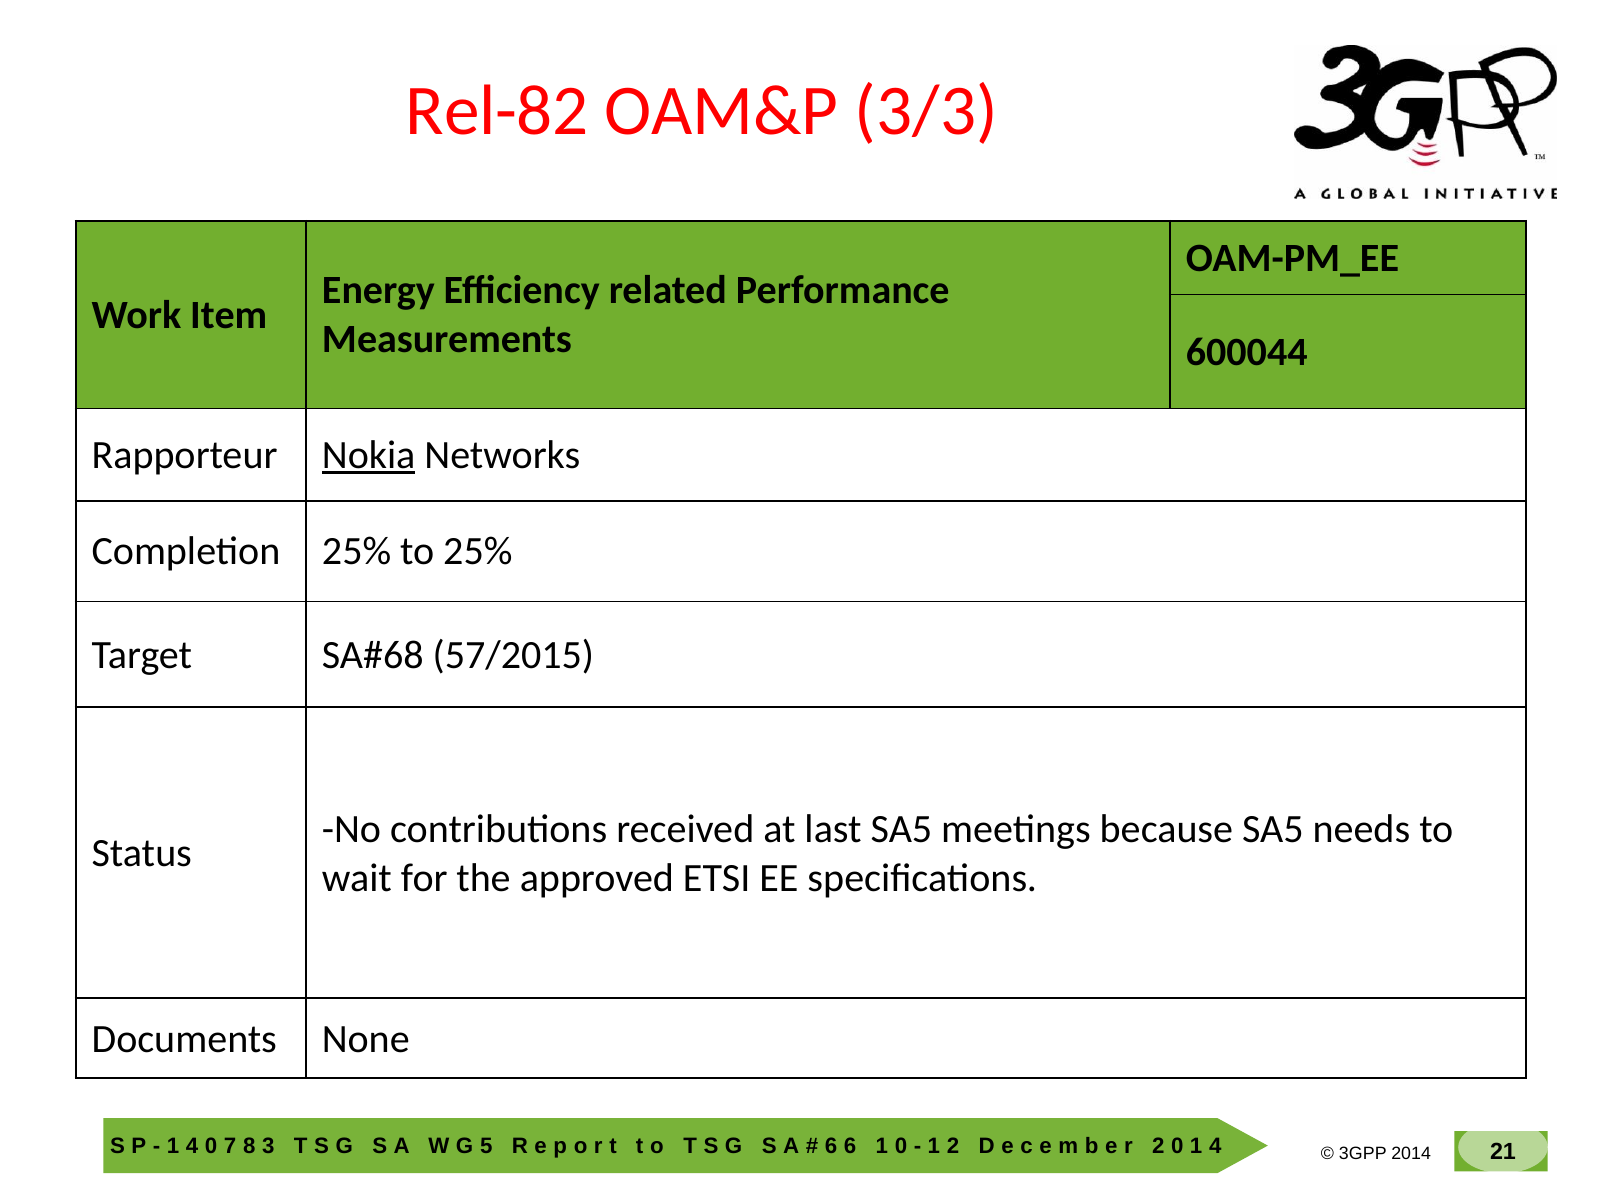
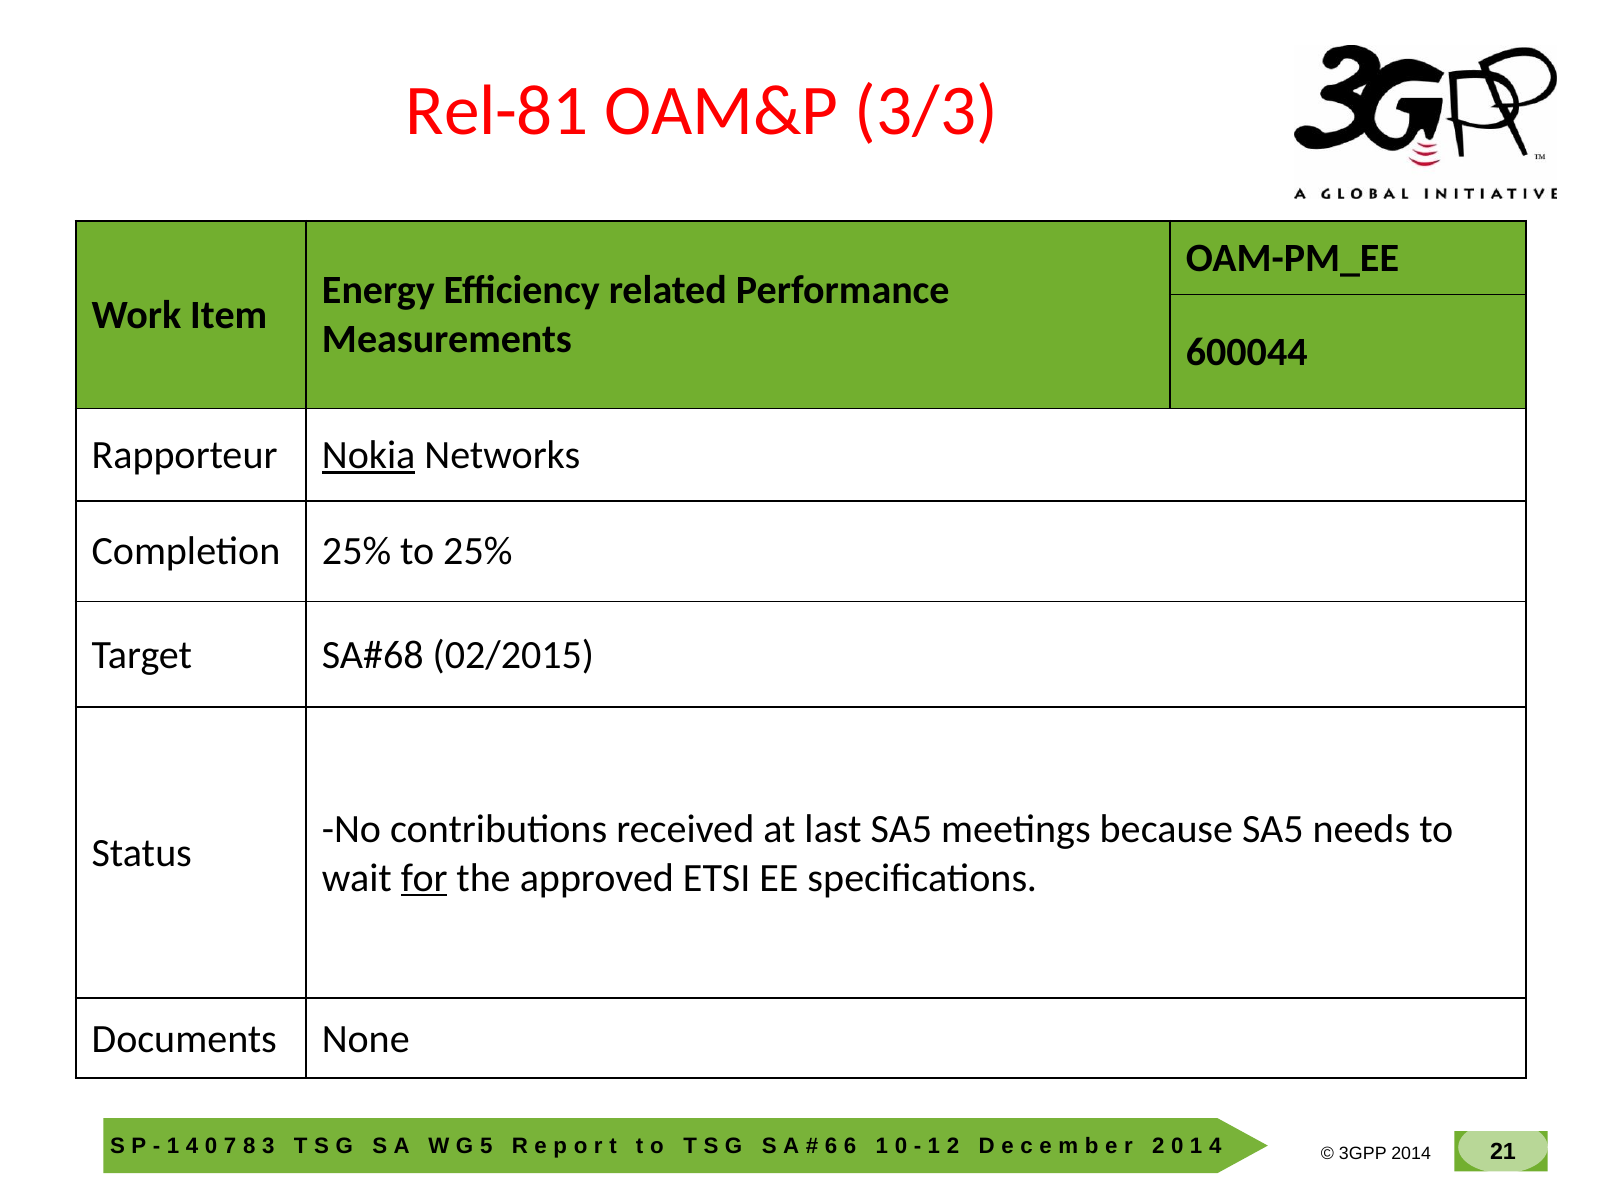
Rel-82: Rel-82 -> Rel-81
57/2015: 57/2015 -> 02/2015
for underline: none -> present
